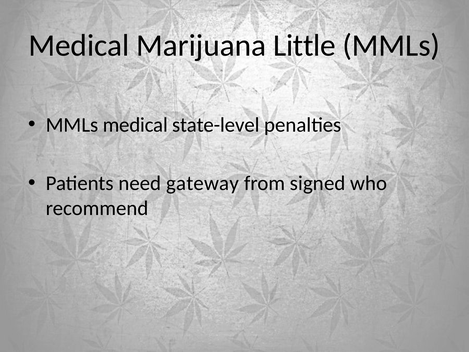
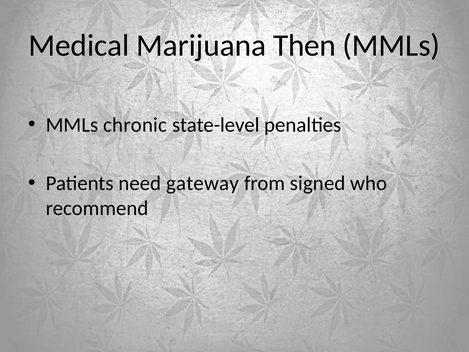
Little: Little -> Then
MMLs medical: medical -> chronic
